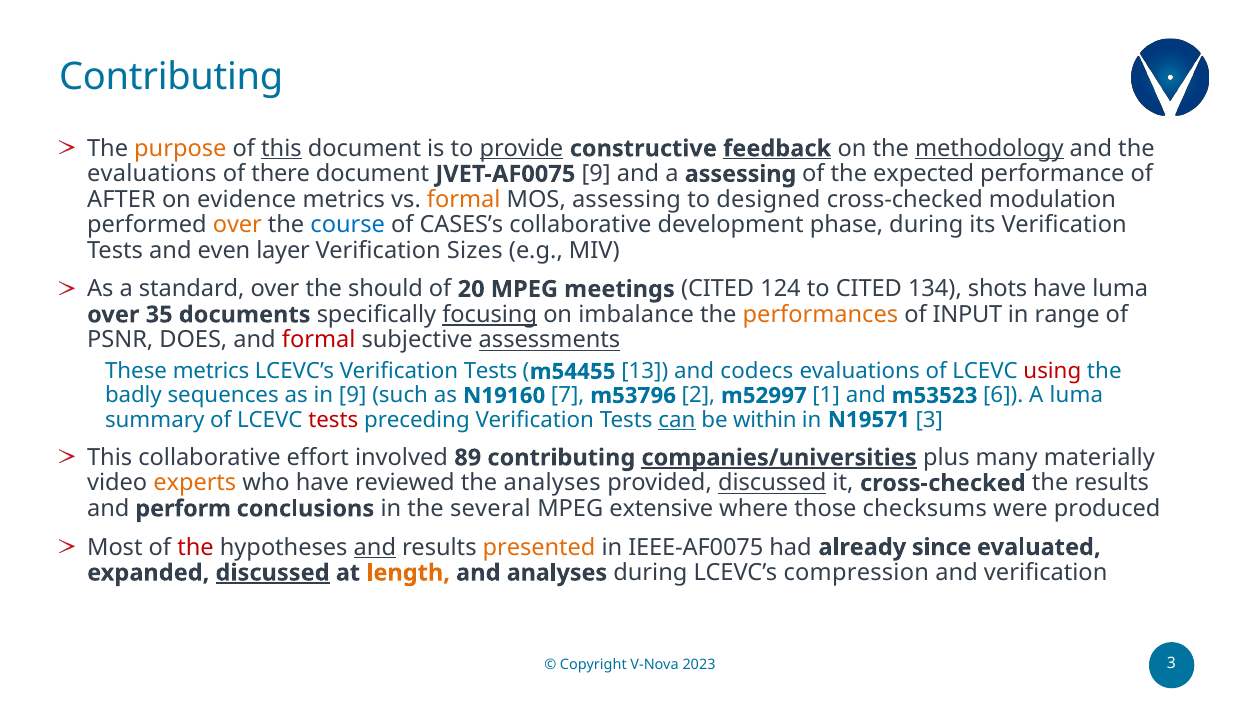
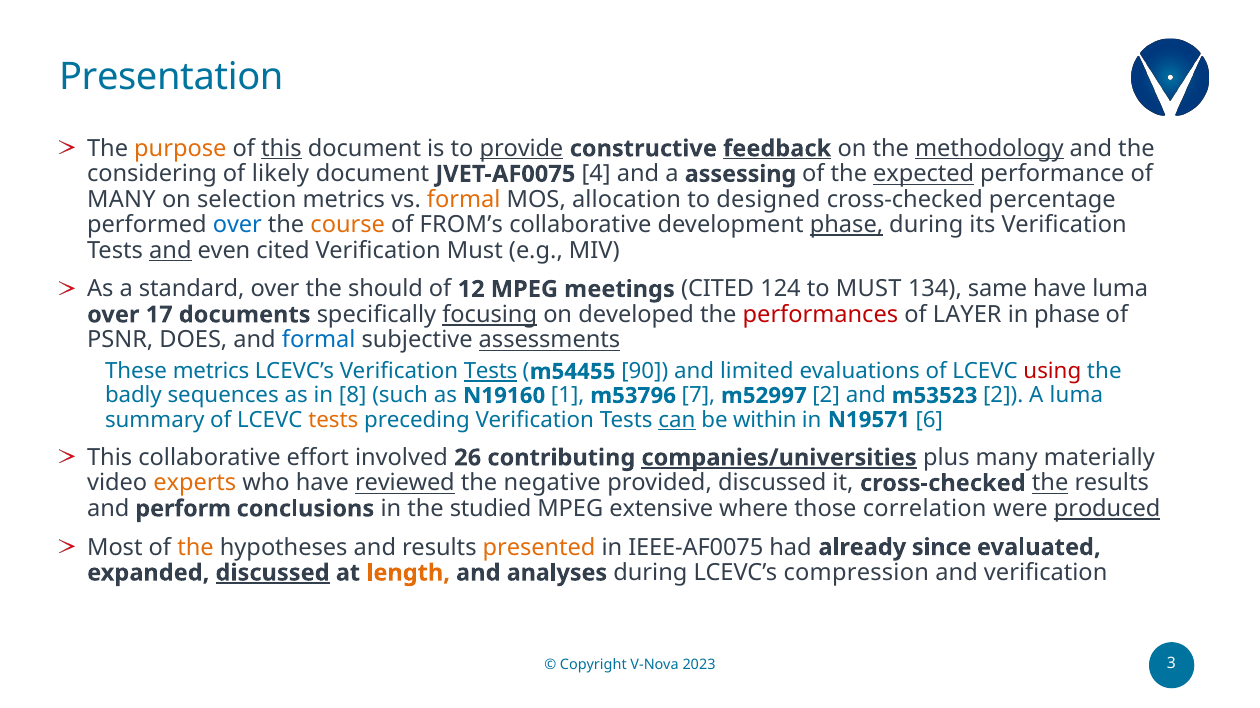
Contributing at (171, 77): Contributing -> Presentation
evaluations at (152, 174): evaluations -> considering
there: there -> likely
JVET-AF0075 9: 9 -> 4
expected underline: none -> present
AFTER at (121, 200): AFTER -> MANY
evidence: evidence -> selection
MOS assessing: assessing -> allocation
modulation: modulation -> percentage
over at (237, 225) colour: orange -> blue
course colour: blue -> orange
CASES’s: CASES’s -> FROM’s
phase at (847, 225) underline: none -> present
and at (170, 251) underline: none -> present
even layer: layer -> cited
Verification Sizes: Sizes -> Must
20: 20 -> 12
to CITED: CITED -> MUST
shots: shots -> same
35: 35 -> 17
imbalance: imbalance -> developed
performances colour: orange -> red
INPUT: INPUT -> LAYER
in range: range -> phase
formal at (319, 341) colour: red -> blue
Tests at (491, 372) underline: none -> present
13: 13 -> 90
codecs: codecs -> limited
in 9: 9 -> 8
7: 7 -> 1
2: 2 -> 7
m52997 1: 1 -> 2
m53523 6: 6 -> 2
tests at (333, 420) colour: red -> orange
N19571 3: 3 -> 6
89: 89 -> 26
reviewed underline: none -> present
the analyses: analyses -> negative
discussed at (772, 484) underline: present -> none
the at (1050, 484) underline: none -> present
several: several -> studied
checksums: checksums -> correlation
produced underline: none -> present
the at (196, 548) colour: red -> orange
and at (375, 548) underline: present -> none
